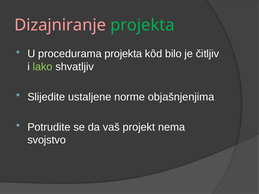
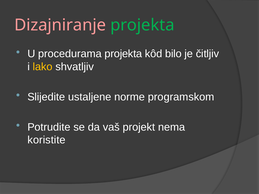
lako colour: light green -> yellow
objašnjenjima: objašnjenjima -> programskom
svojstvo: svojstvo -> koristite
